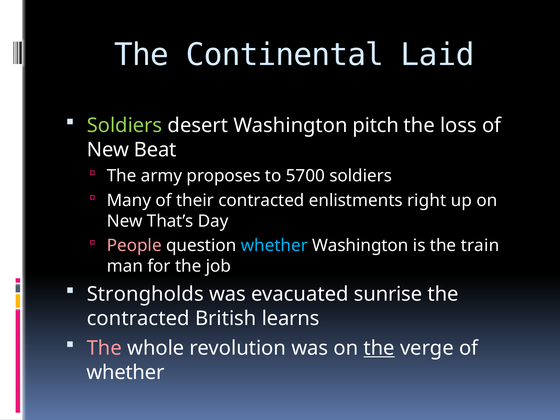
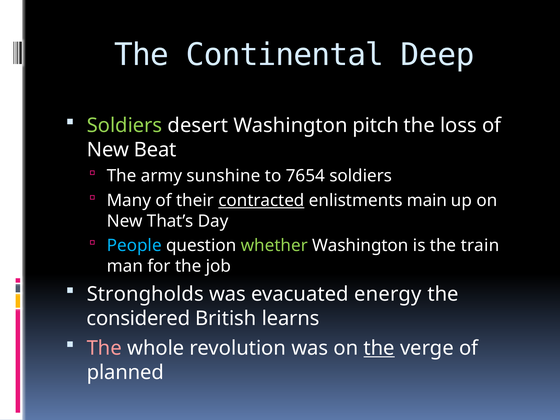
Laid: Laid -> Deep
proposes: proposes -> sunshine
5700: 5700 -> 7654
contracted at (261, 201) underline: none -> present
right: right -> main
People colour: pink -> light blue
whether at (274, 246) colour: light blue -> light green
sunrise: sunrise -> energy
contracted at (138, 318): contracted -> considered
whether at (125, 372): whether -> planned
